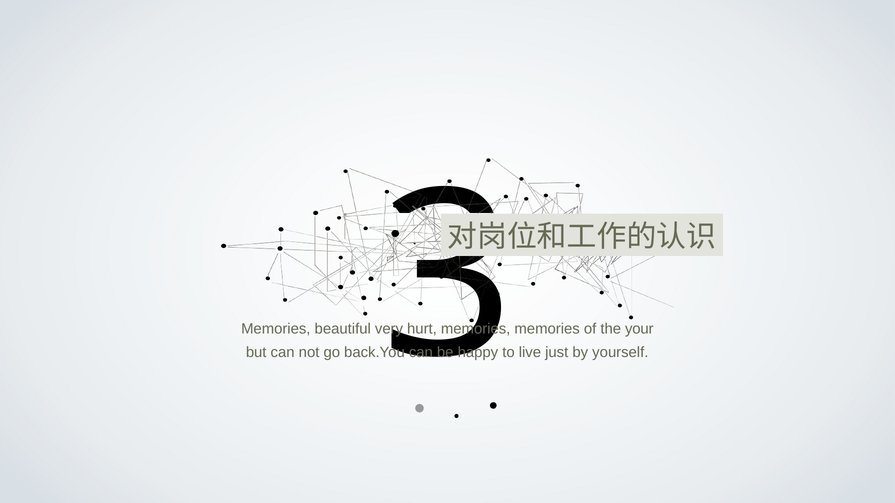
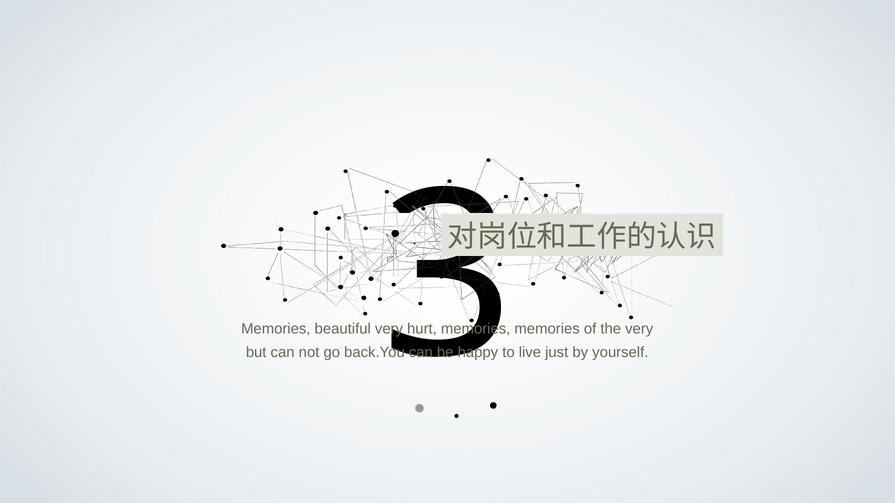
the your: your -> very
